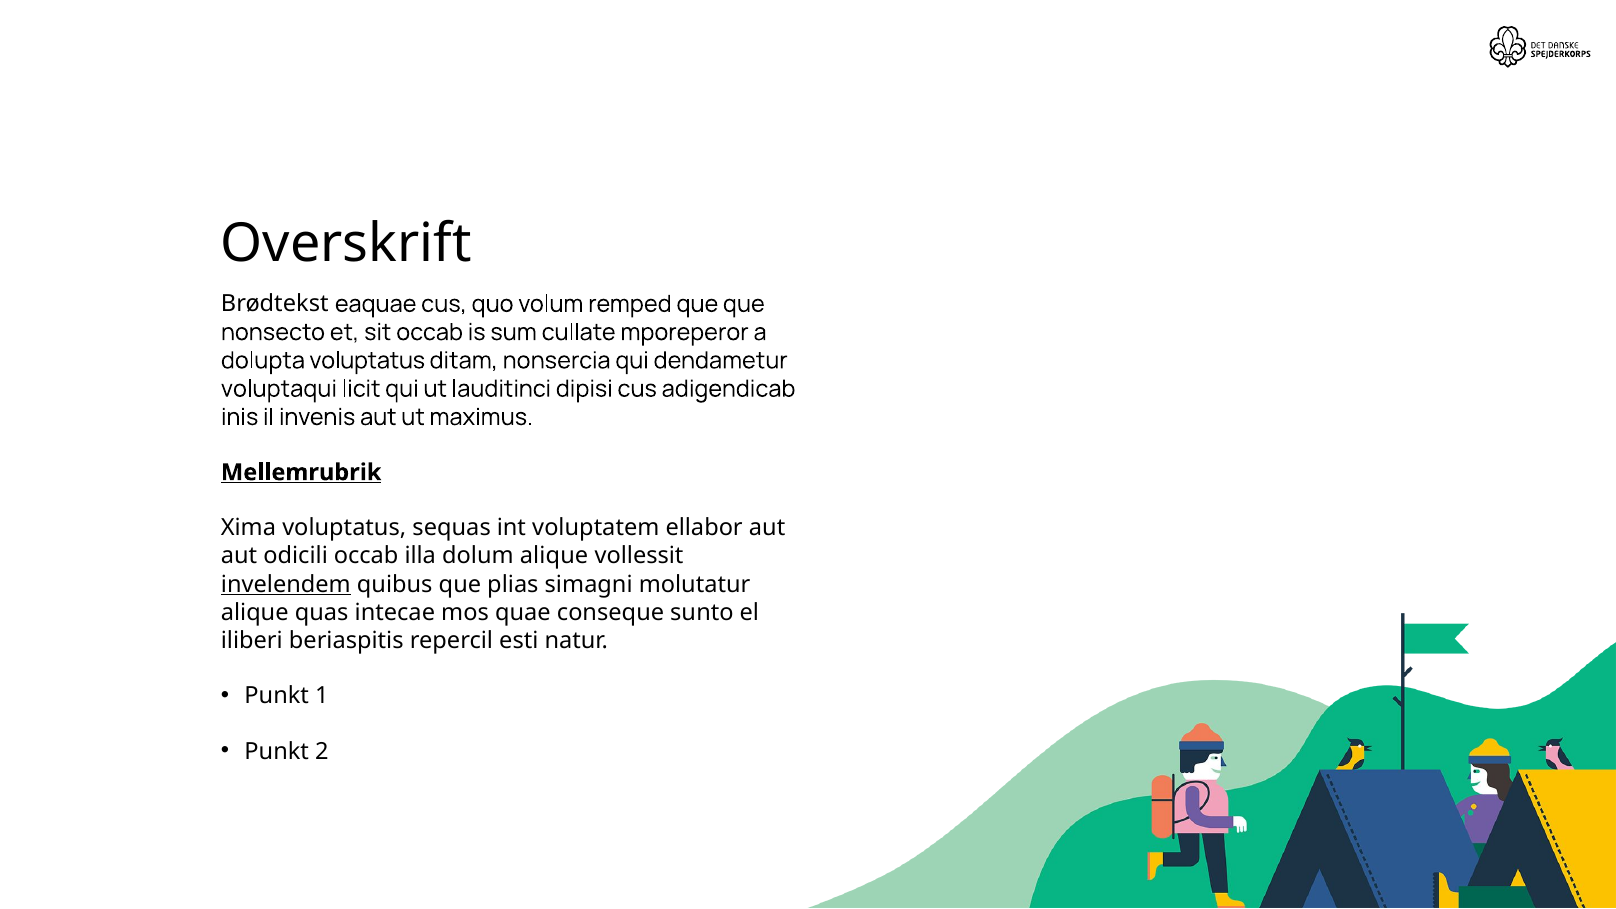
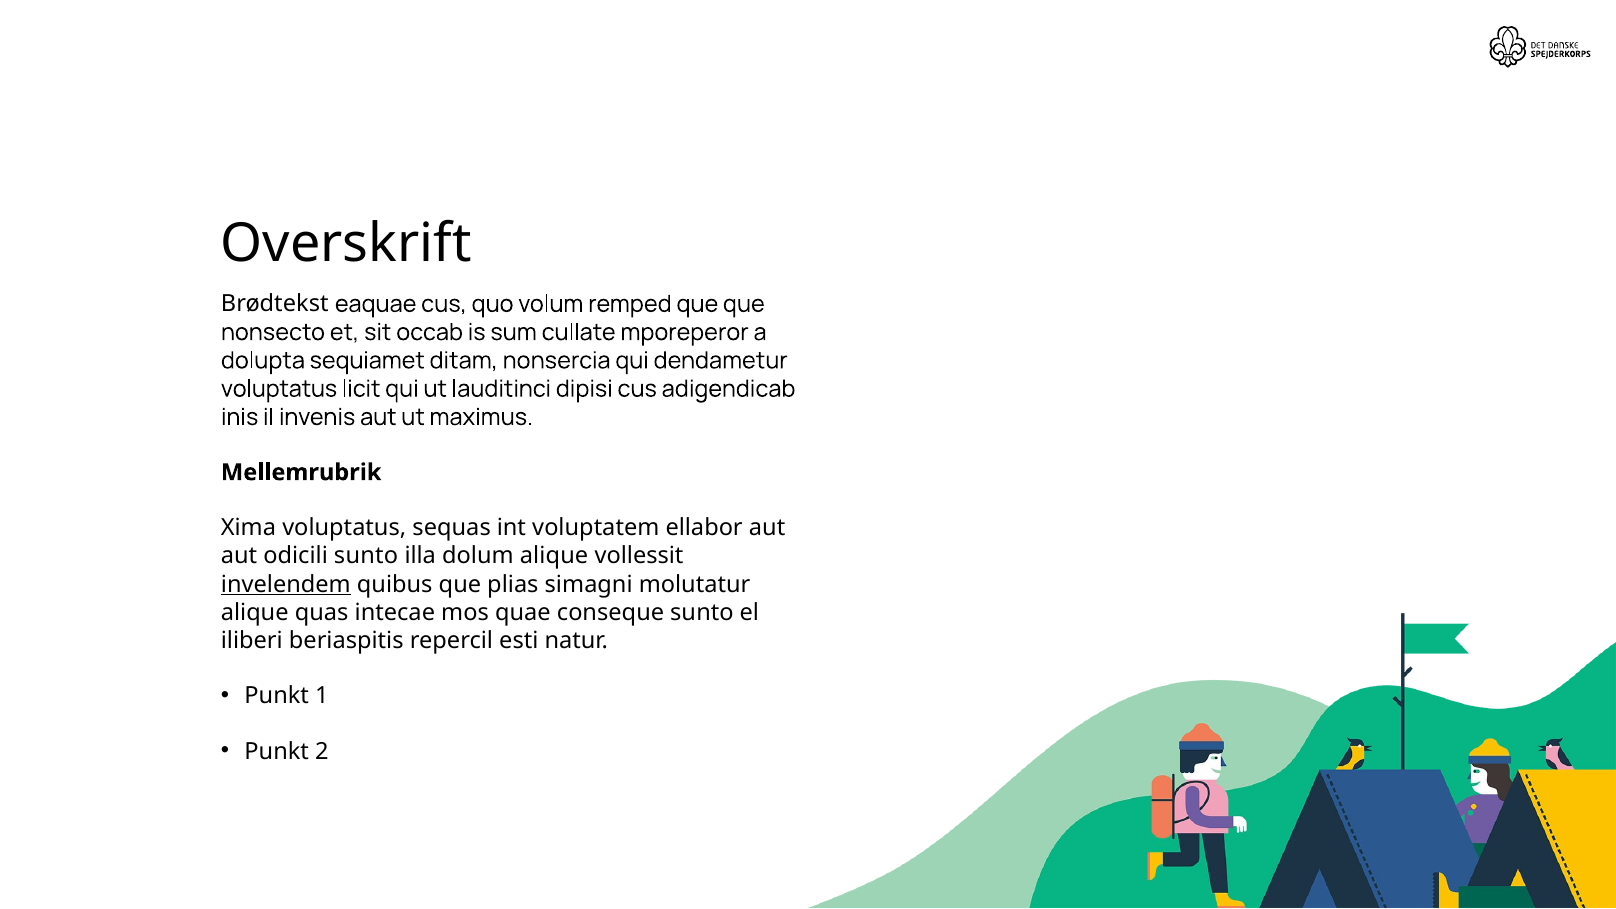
dolupta voluptatus: voluptatus -> sequiamet
voluptaqui at (279, 389): voluptaqui -> voluptatus
Mellemrubrik underline: present -> none
odicili occab: occab -> sunto
